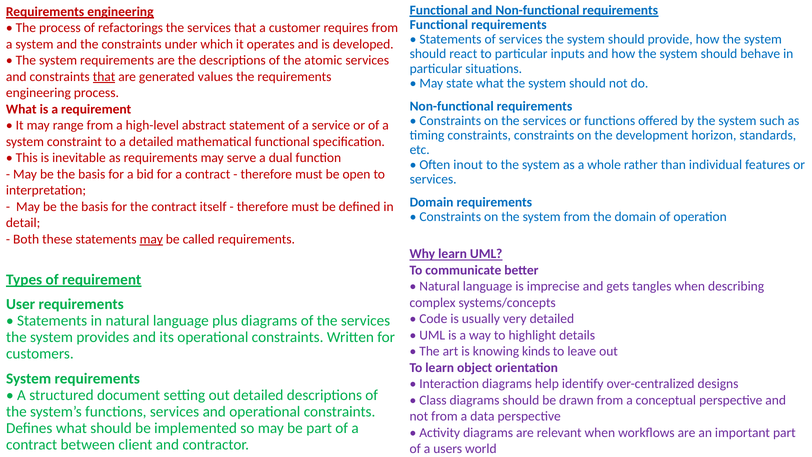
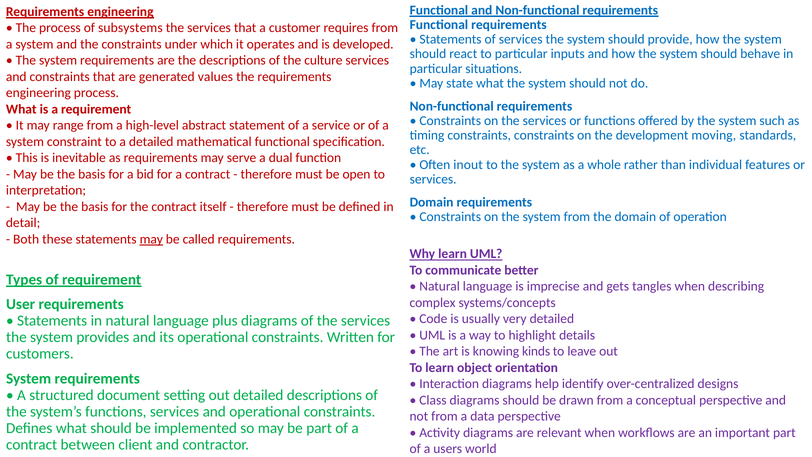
refactorings: refactorings -> subsystems
atomic: atomic -> culture
that at (104, 77) underline: present -> none
horizon: horizon -> moving
